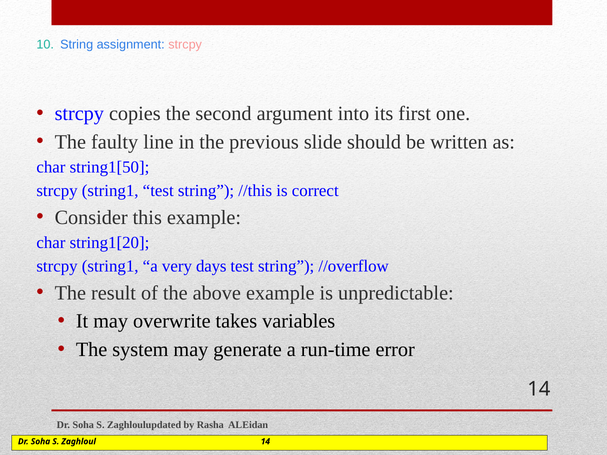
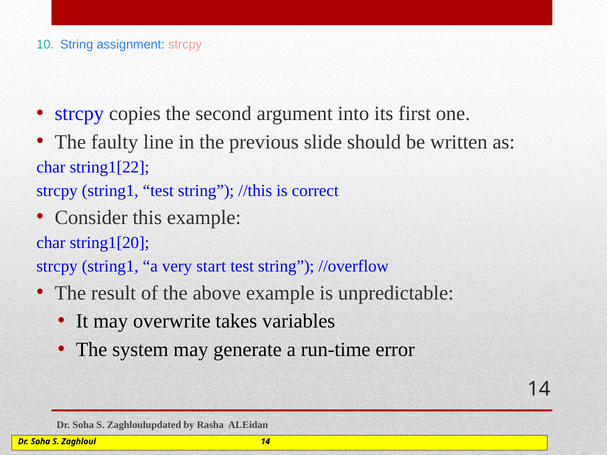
string1[50: string1[50 -> string1[22
days: days -> start
